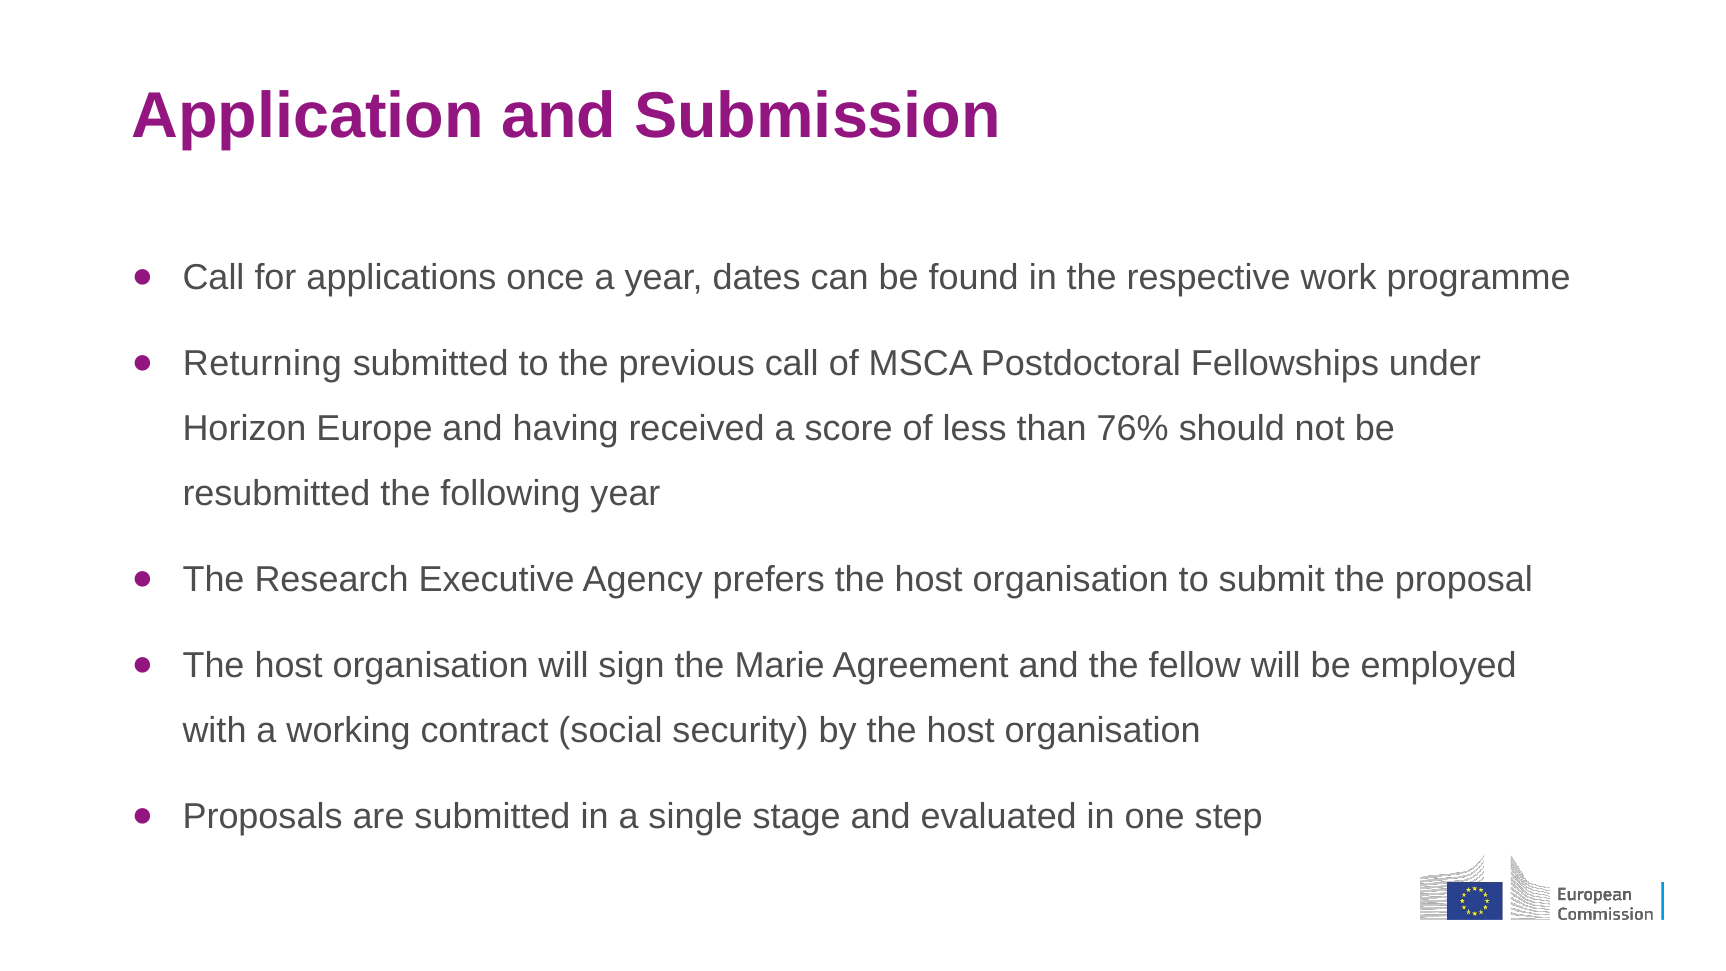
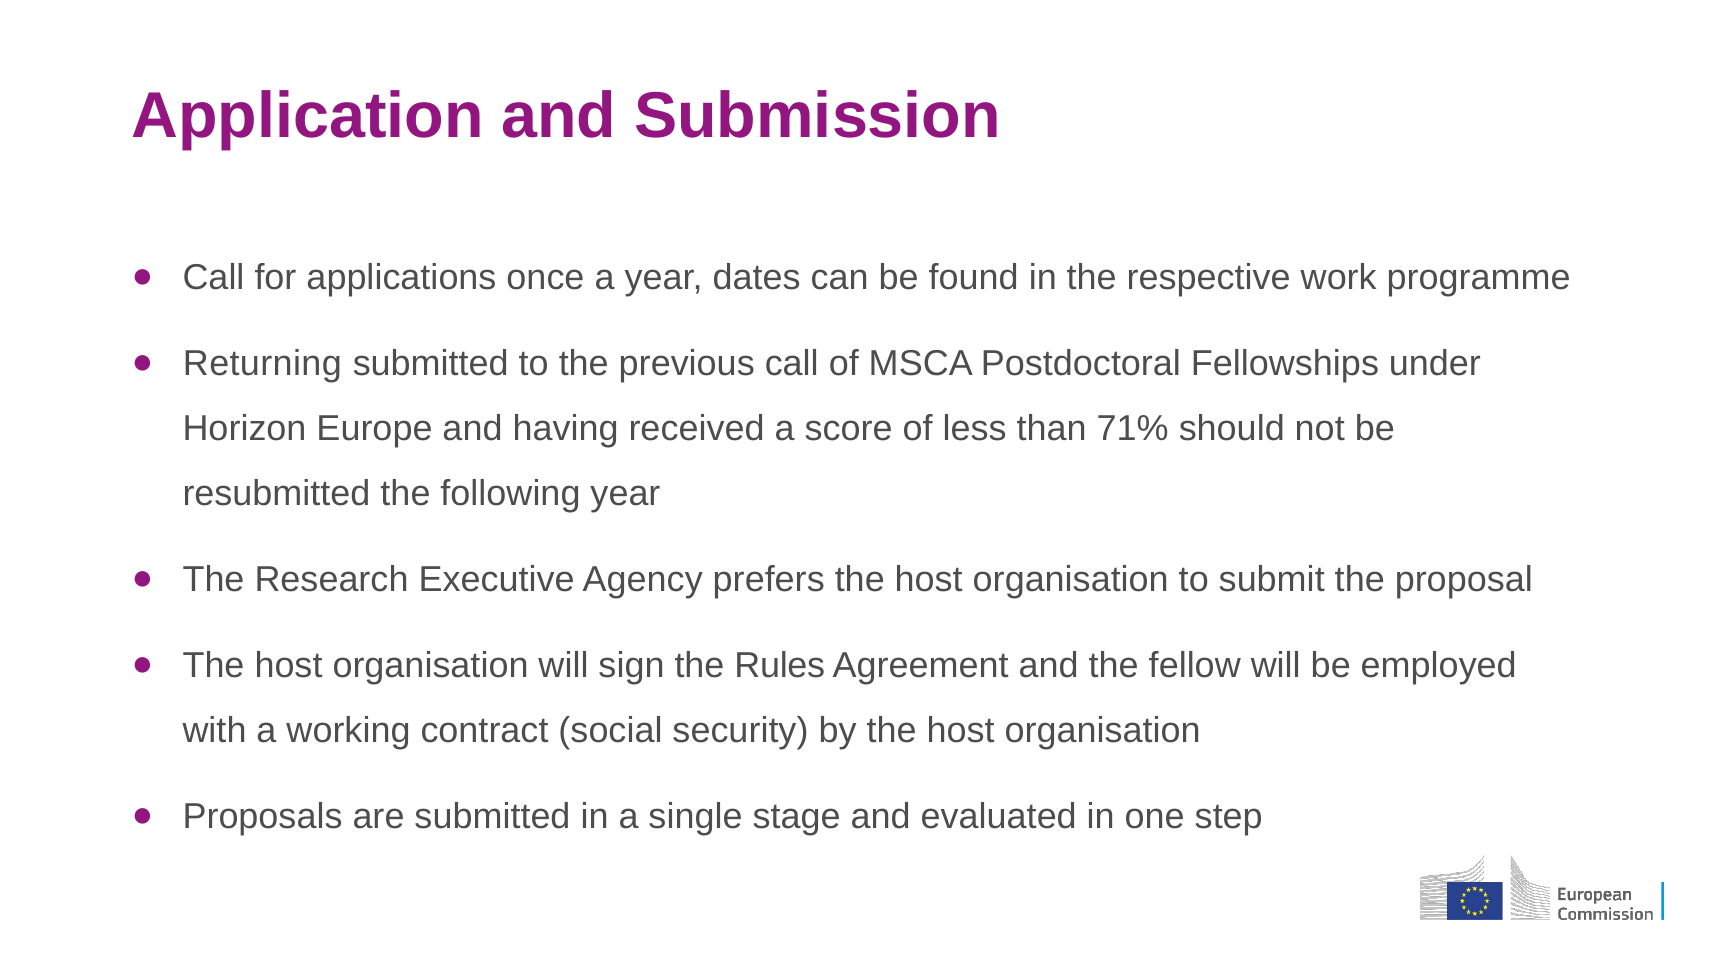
76%: 76% -> 71%
Marie: Marie -> Rules
